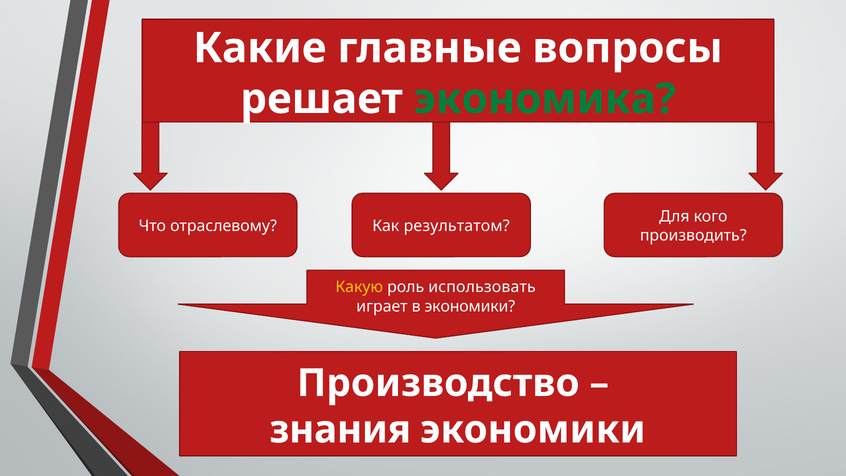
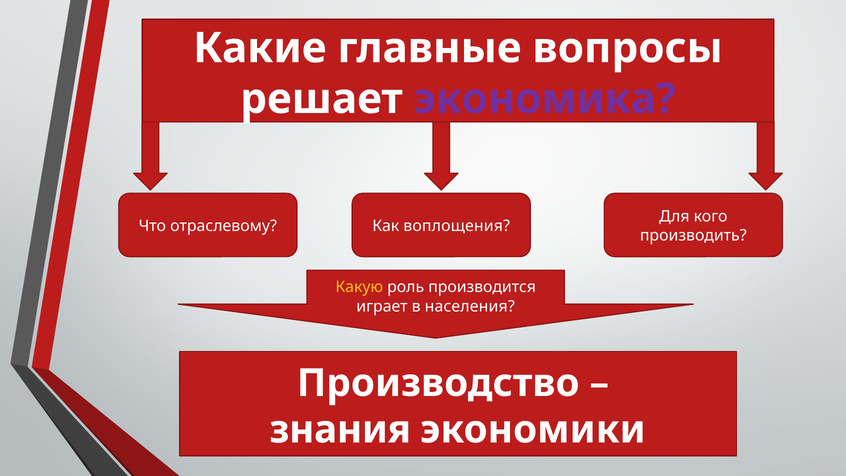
экономика colour: green -> purple
результатом: результатом -> воплощения
использовать: использовать -> производится
в экономики: экономики -> населения
